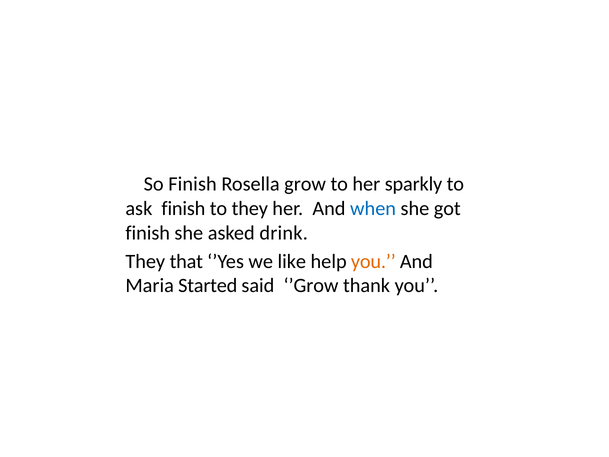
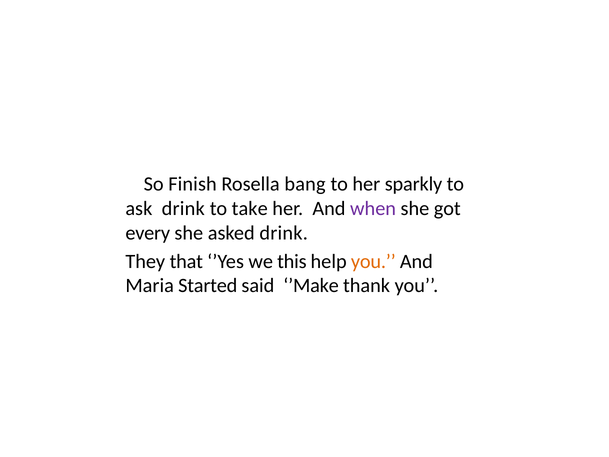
grow: grow -> bang
ask finish: finish -> drink
to they: they -> take
when colour: blue -> purple
finish at (148, 233): finish -> every
like: like -> this
’Grow: ’Grow -> ’Make
